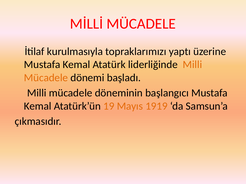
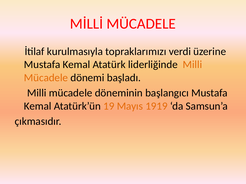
yaptı: yaptı -> verdi
